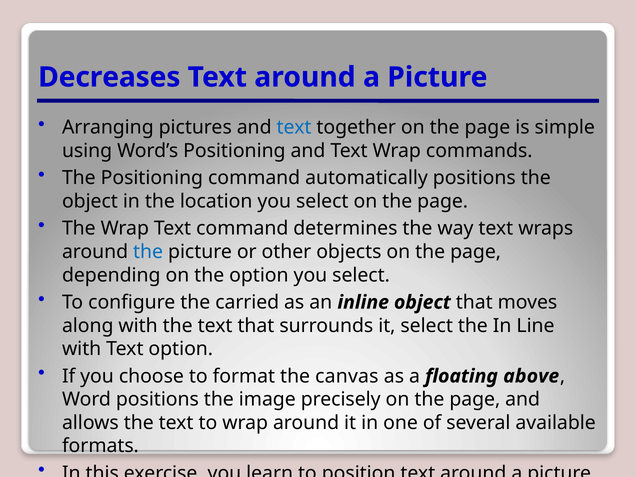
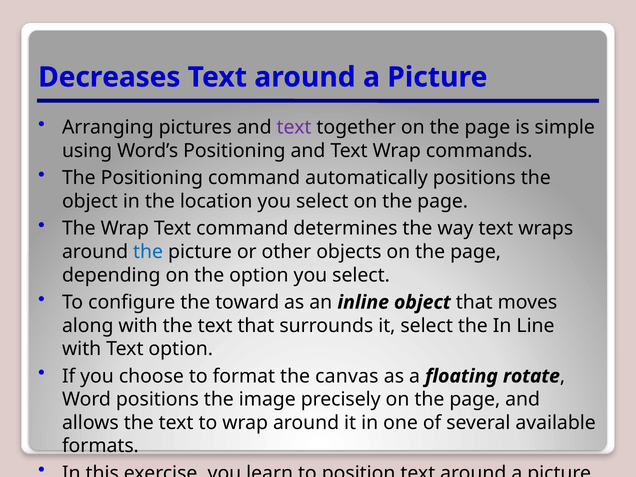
text at (294, 127) colour: blue -> purple
carried: carried -> toward
above: above -> rotate
